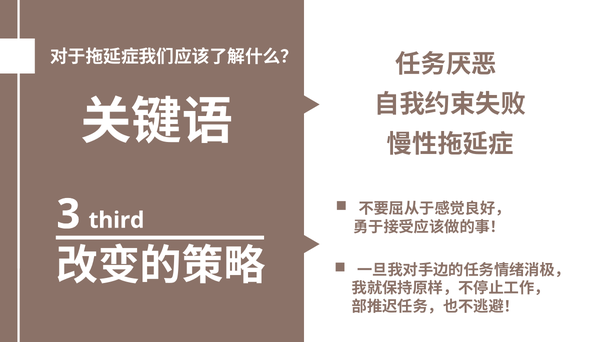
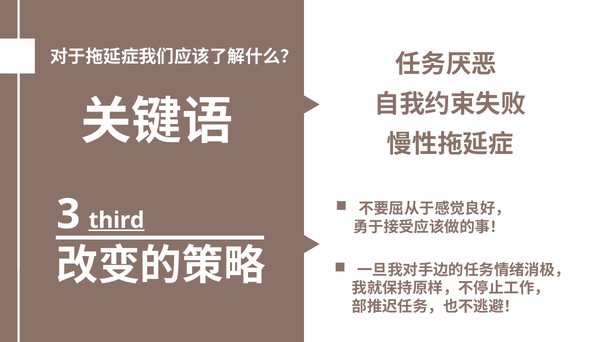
third underline: none -> present
